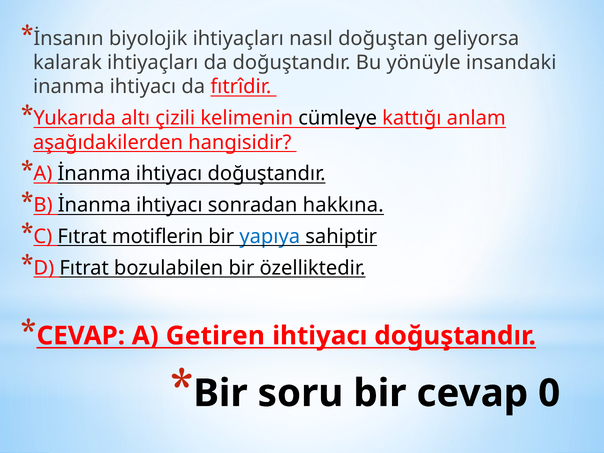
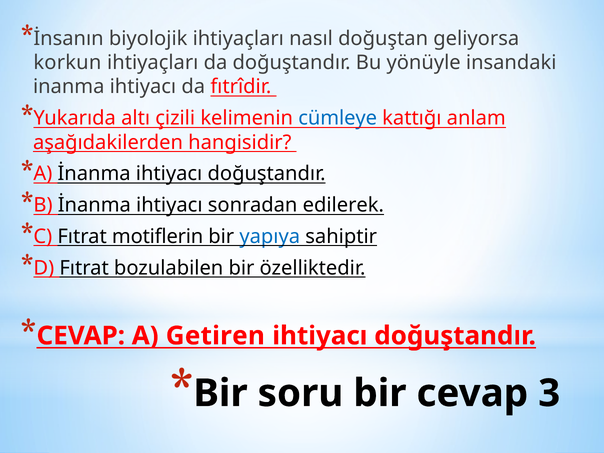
kalarak: kalarak -> korkun
cümleye colour: black -> blue
hakkına: hakkına -> edilerek
0: 0 -> 3
